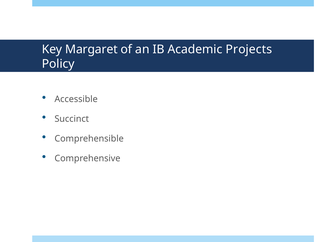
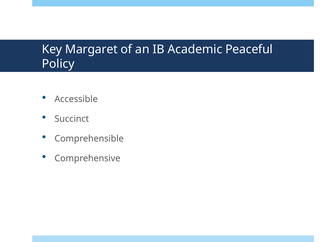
Projects: Projects -> Peaceful
